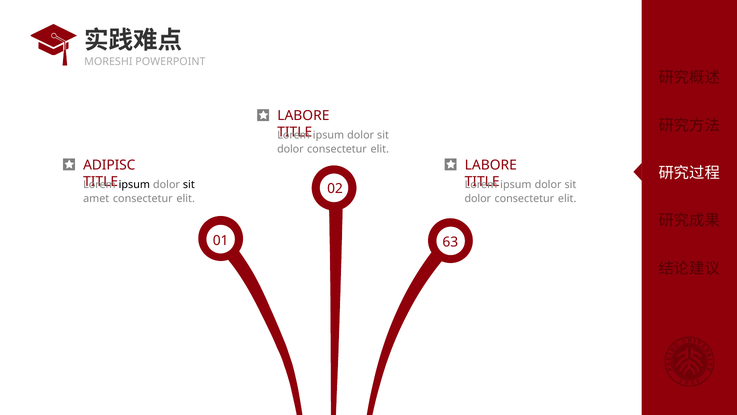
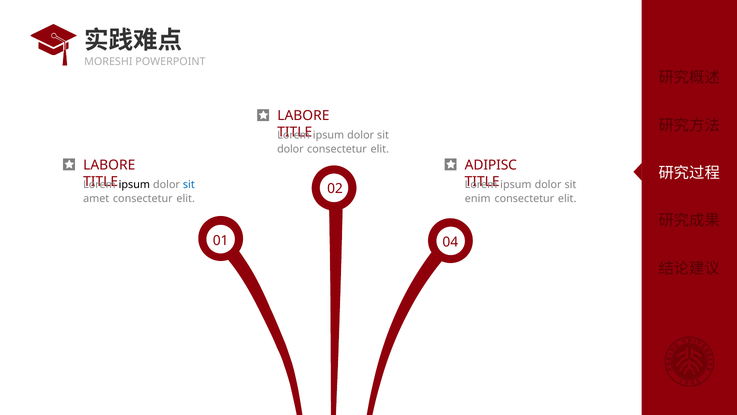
ADIPISC at (109, 165): ADIPISC -> LABORE
LABORE at (491, 165): LABORE -> ADIPISC
sit at (189, 184) colour: black -> blue
dolor at (478, 198): dolor -> enim
63: 63 -> 04
